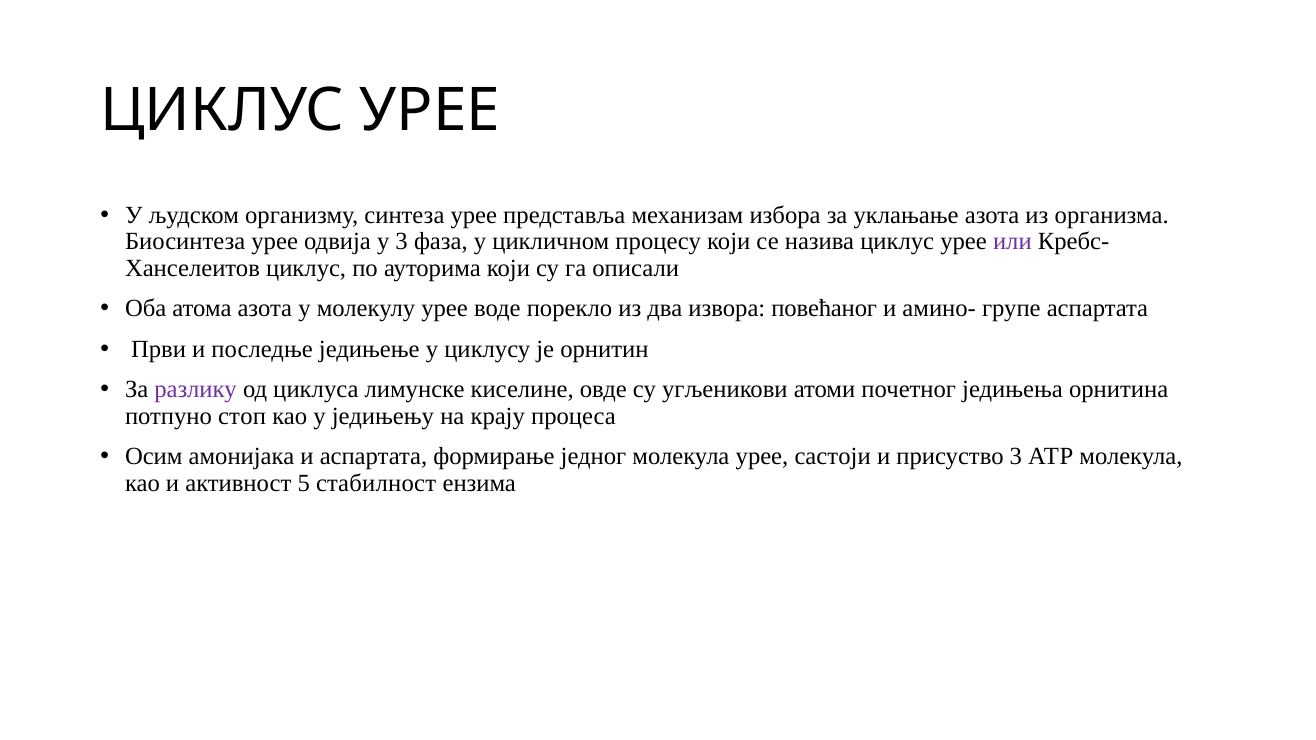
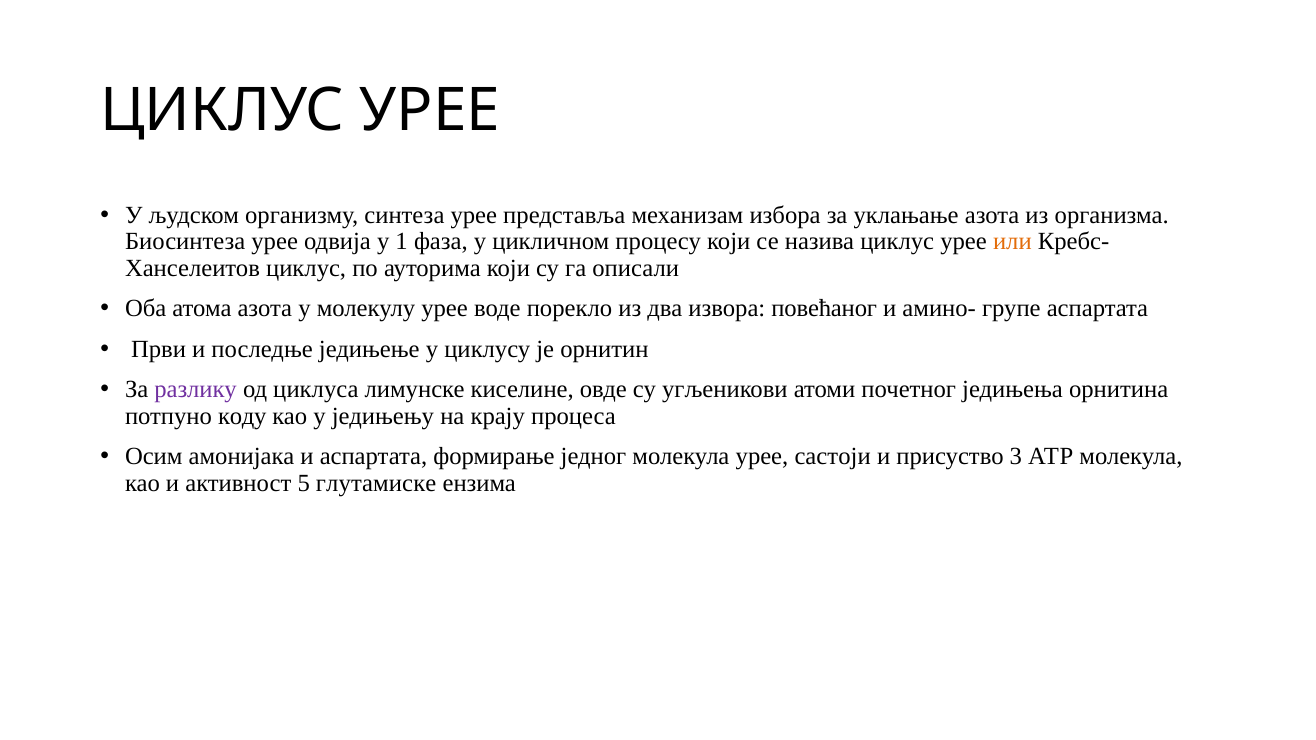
у 3: 3 -> 1
или colour: purple -> orange
стоп: стоп -> коду
стабилност: стабилност -> глутамиске
